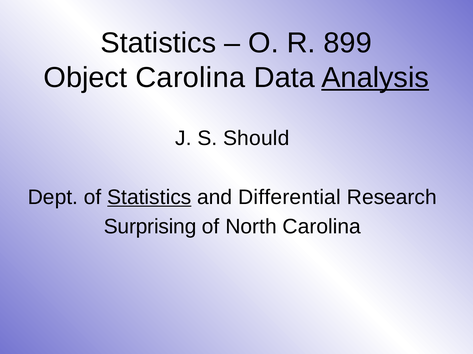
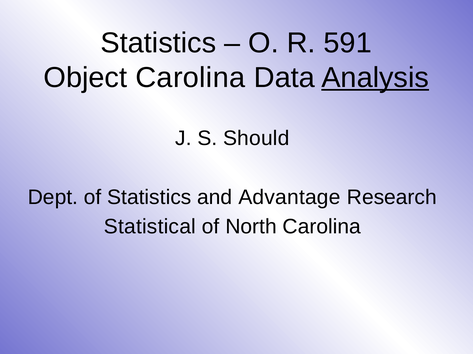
899: 899 -> 591
Statistics at (149, 198) underline: present -> none
Differential: Differential -> Advantage
Surprising: Surprising -> Statistical
